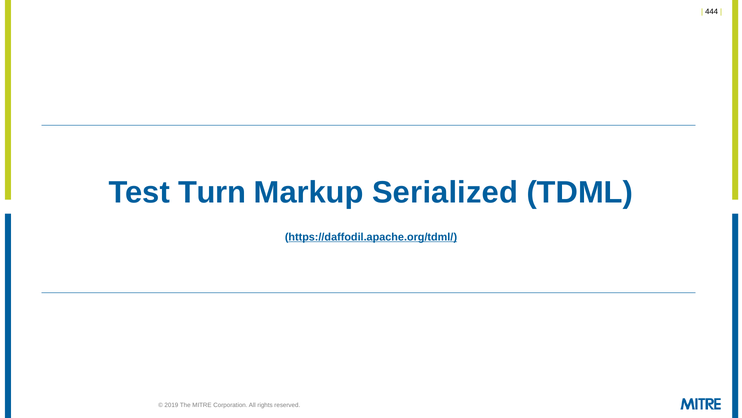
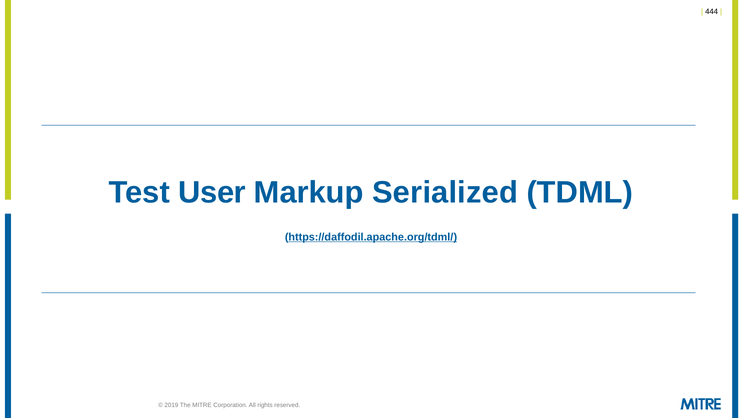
Turn: Turn -> User
